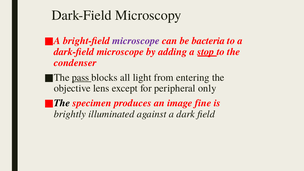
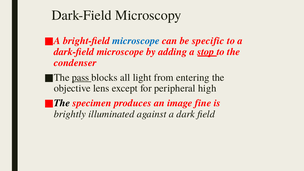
microscope at (136, 41) colour: purple -> blue
bacteria: bacteria -> specific
only: only -> high
